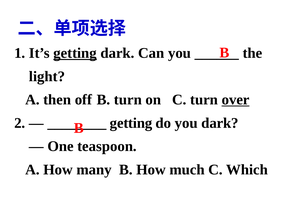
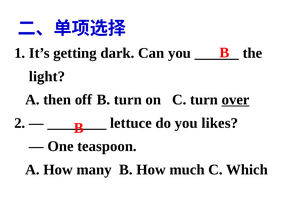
getting at (75, 53) underline: present -> none
getting at (131, 123): getting -> lettuce
you dark: dark -> likes
